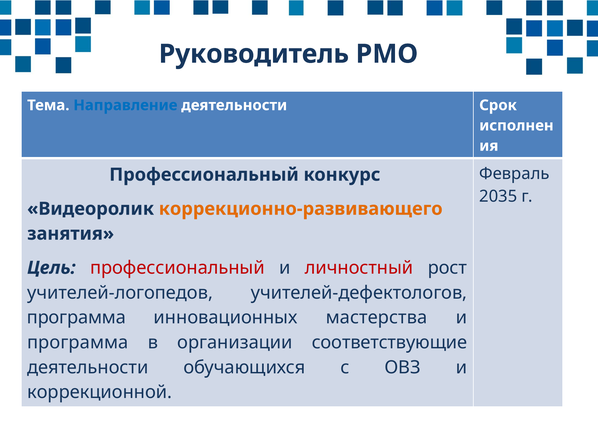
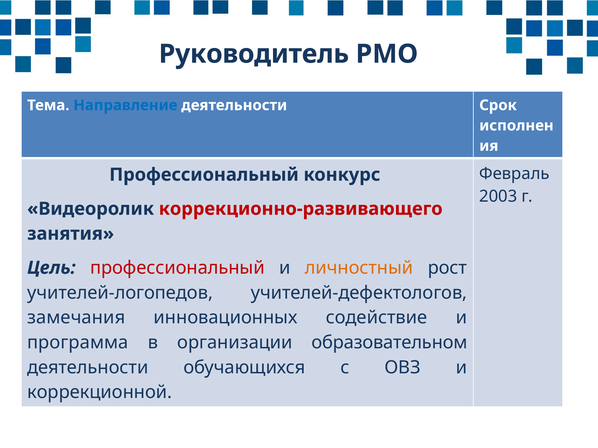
2035: 2035 -> 2003
коррекционно-развивающего colour: orange -> red
личностный colour: red -> orange
программа at (76, 318): программа -> замечания
мастерства: мастерства -> содействие
соответствующие: соответствующие -> образовательном
